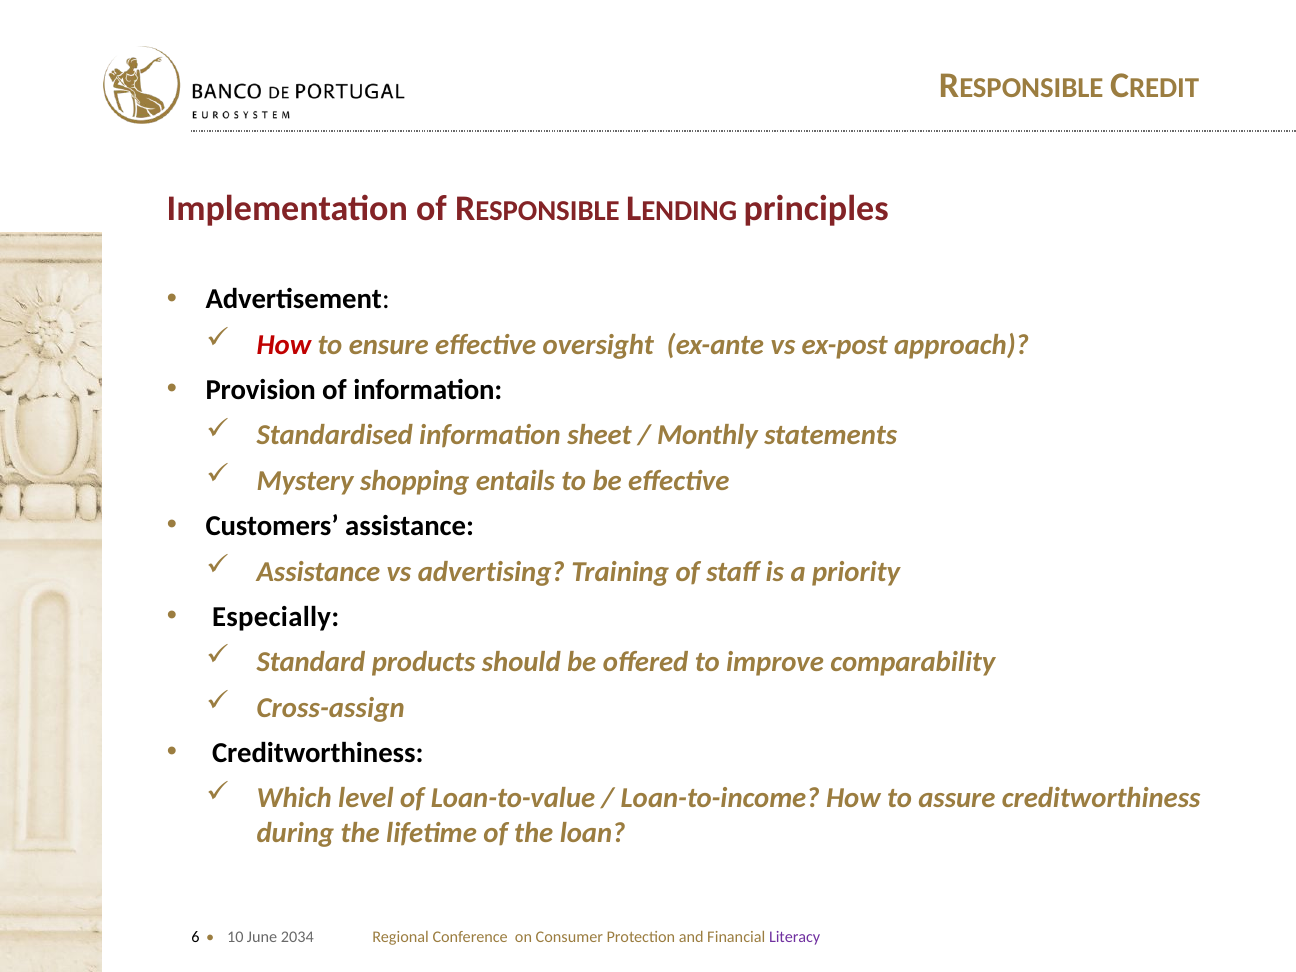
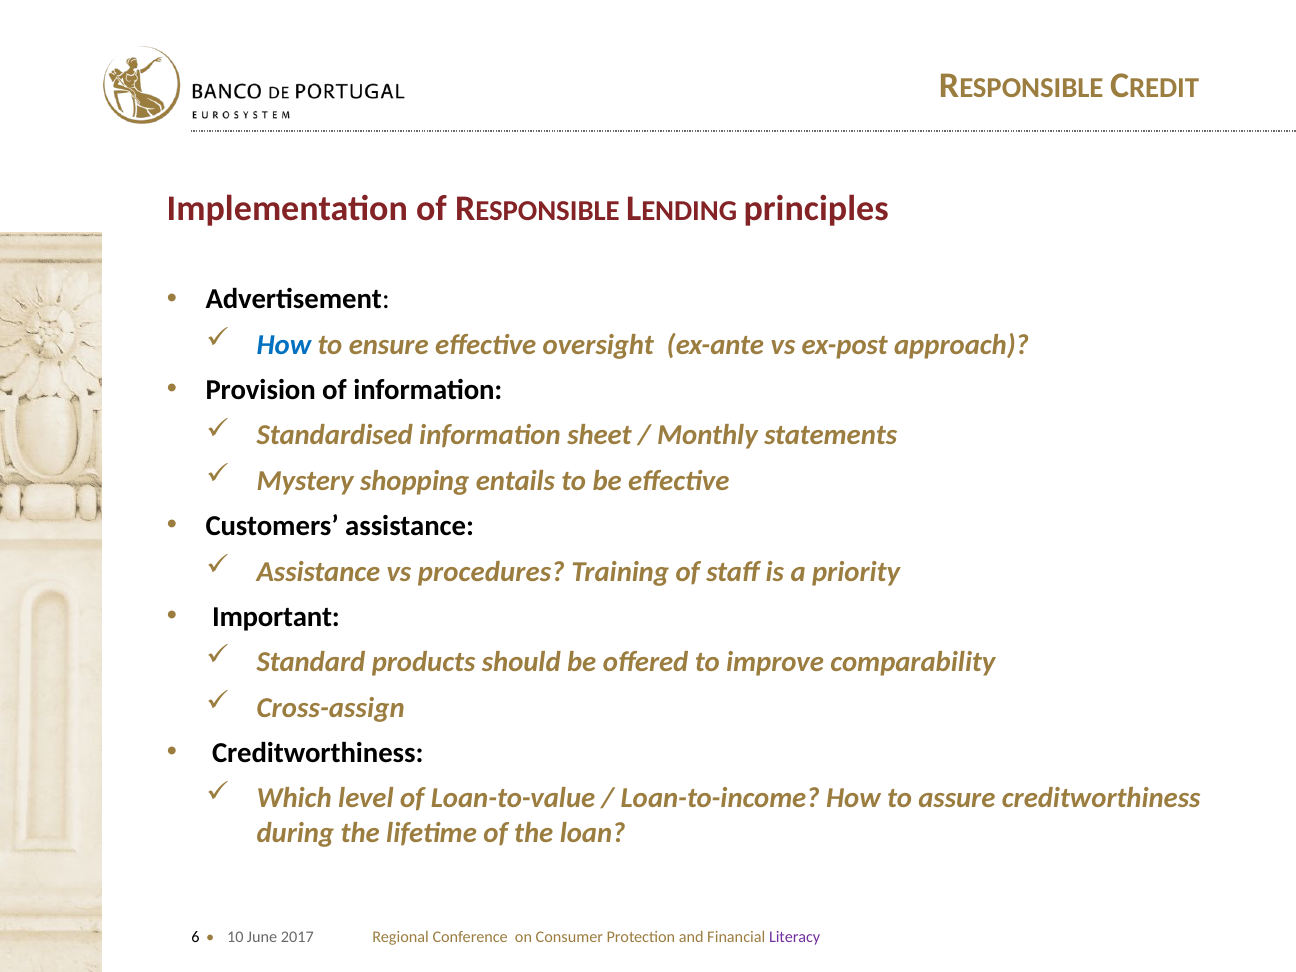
How at (284, 345) colour: red -> blue
advertising: advertising -> procedures
Especially: Especially -> Important
2034: 2034 -> 2017
